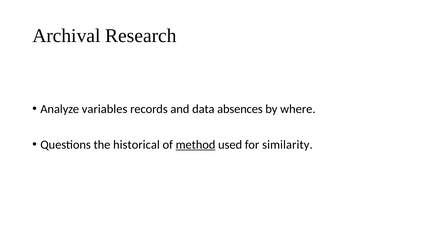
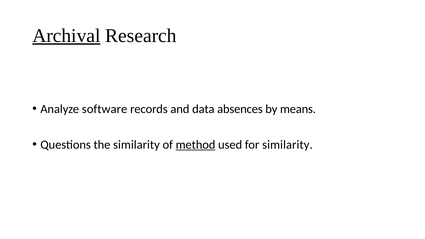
Archival underline: none -> present
variables: variables -> software
where: where -> means
the historical: historical -> similarity
